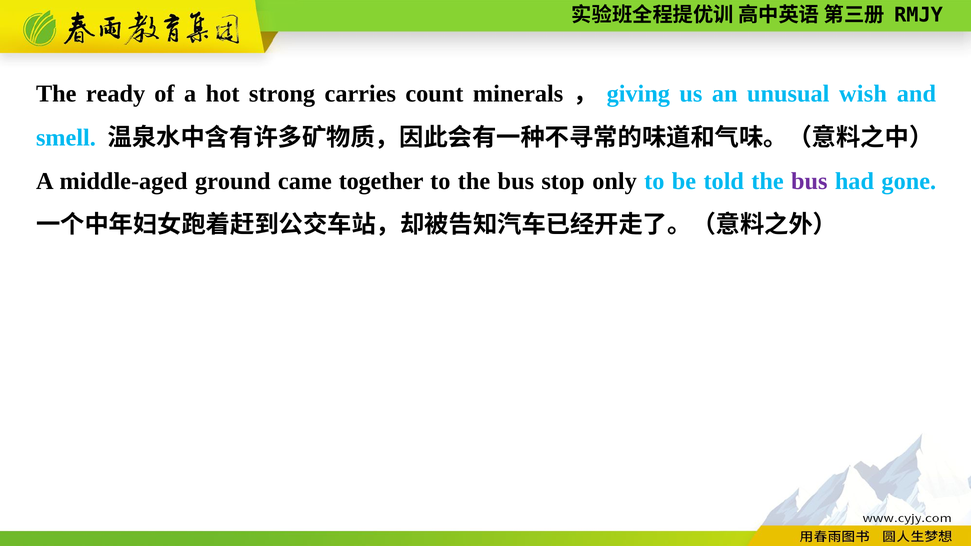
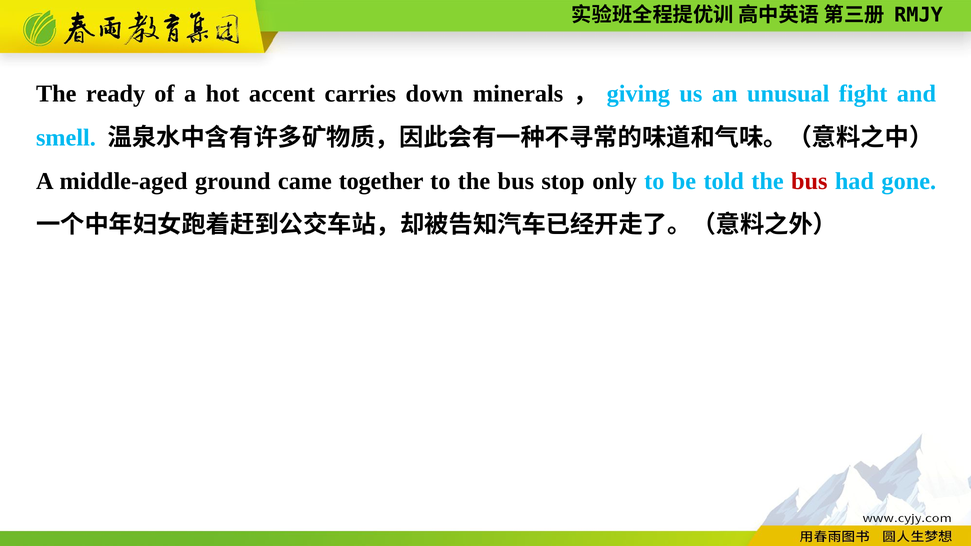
strong: strong -> accent
count: count -> down
wish: wish -> fight
bus at (809, 181) colour: purple -> red
